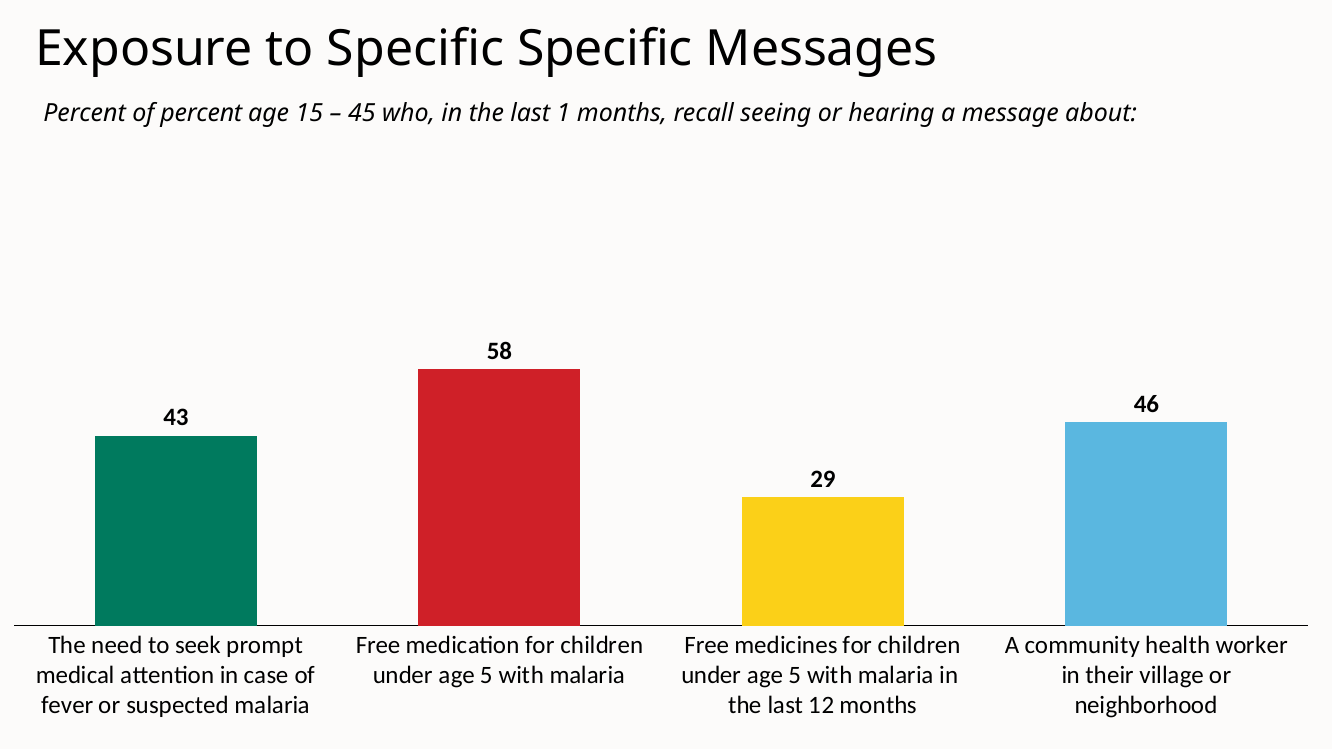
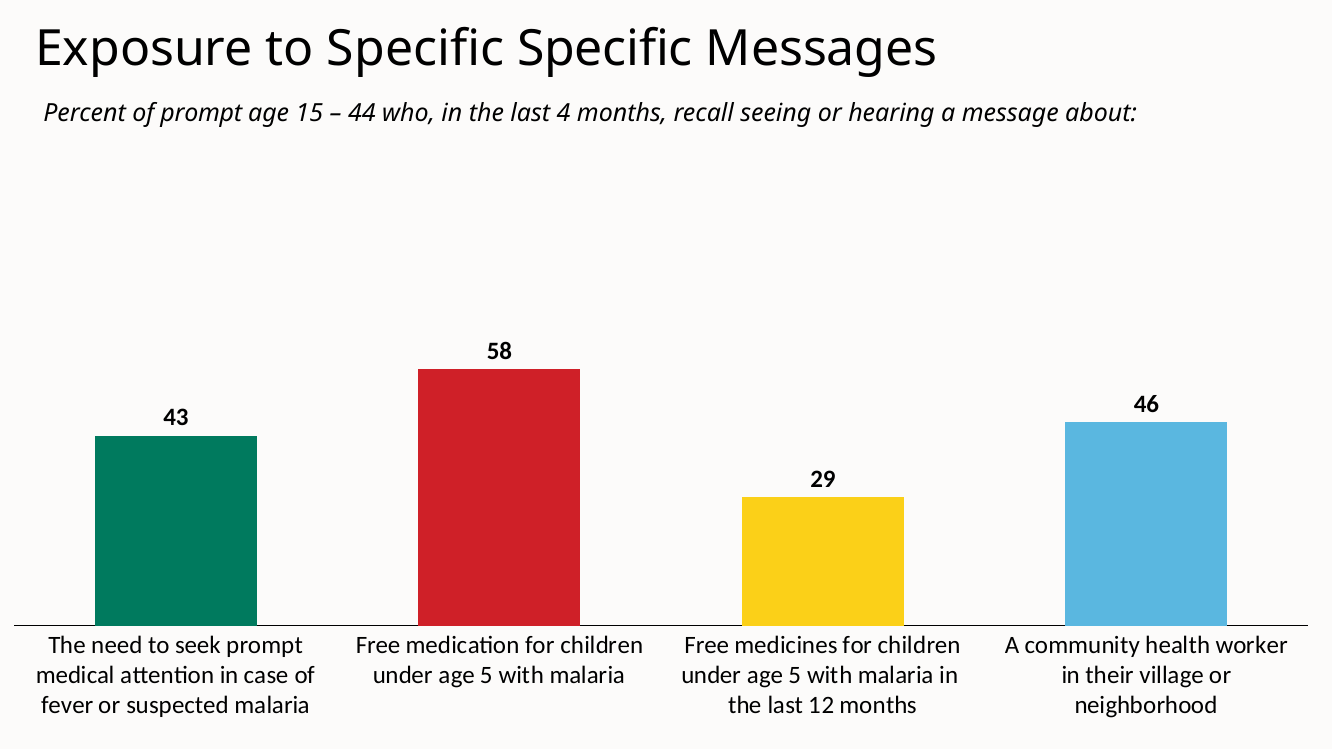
of percent: percent -> prompt
45: 45 -> 44
1: 1 -> 4
